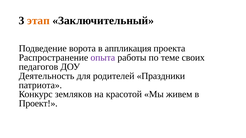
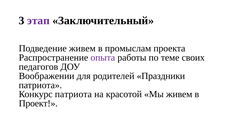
этап colour: orange -> purple
Подведение ворота: ворота -> живем
аппликация: аппликация -> промыслам
Деятельность: Деятельность -> Воображении
Конкурс земляков: земляков -> патриота
